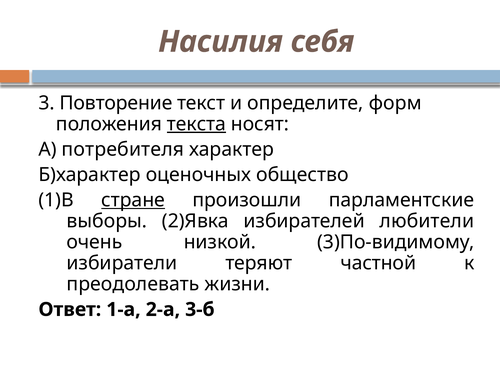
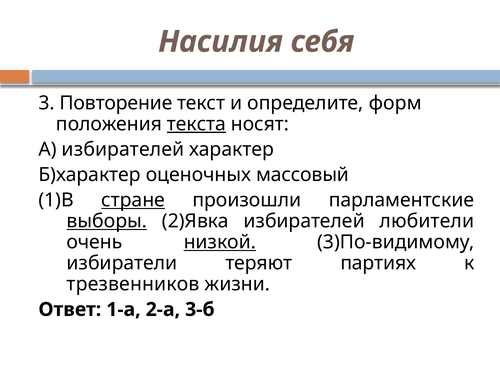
А потребителя: потребителя -> избирателей
общество: общество -> массовый
выборы underline: none -> present
низкой underline: none -> present
частной: частной -> партиях
преодолевать: преодолевать -> трезвенников
